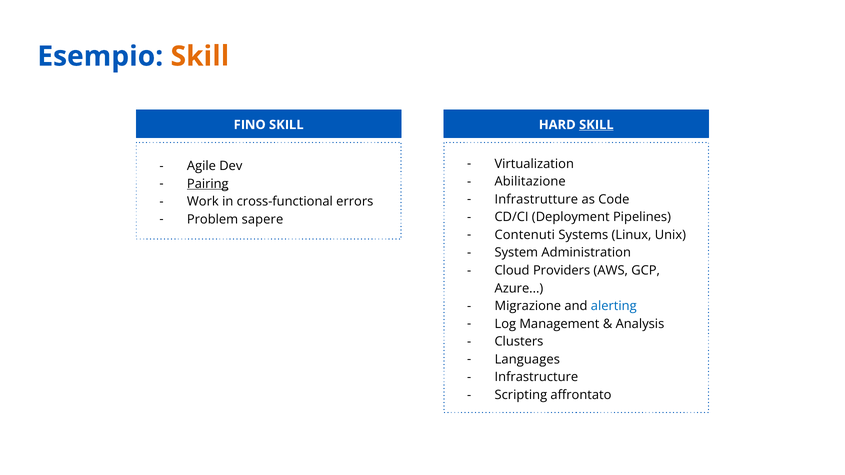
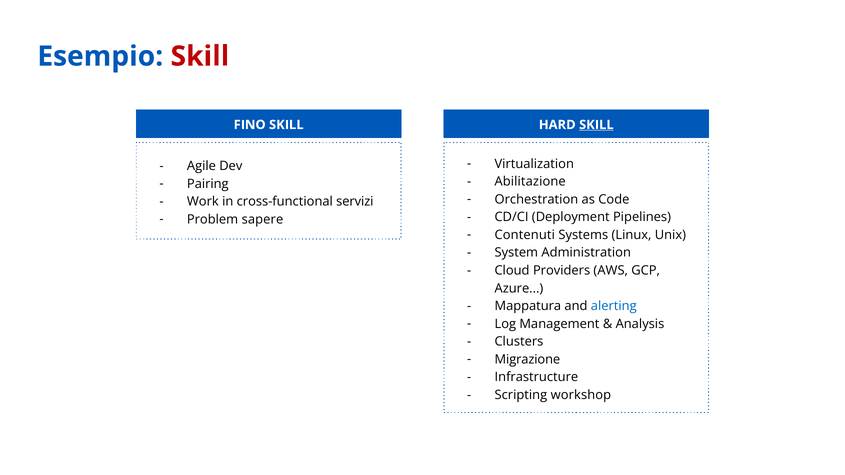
Skill at (200, 56) colour: orange -> red
Pairing underline: present -> none
Infrastrutture: Infrastrutture -> Orchestration
errors: errors -> servizi
Migrazione: Migrazione -> Mappatura
Languages: Languages -> Migrazione
affrontato: affrontato -> workshop
